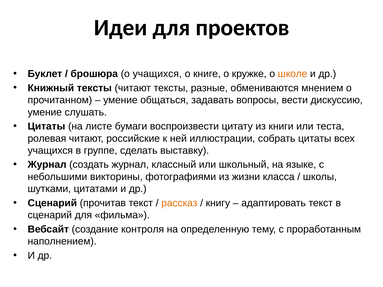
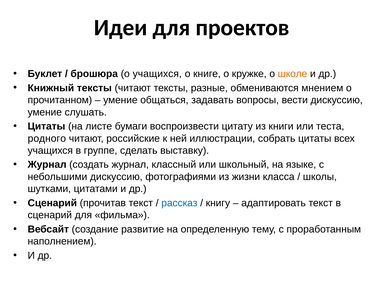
ролевая: ролевая -> родного
небольшими викторины: викторины -> дискуссию
рассказ colour: orange -> blue
контроля: контроля -> развитие
